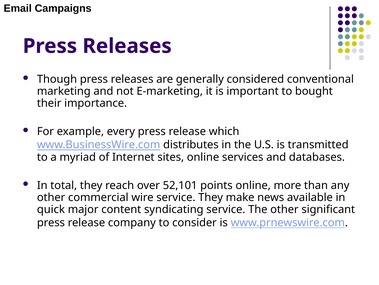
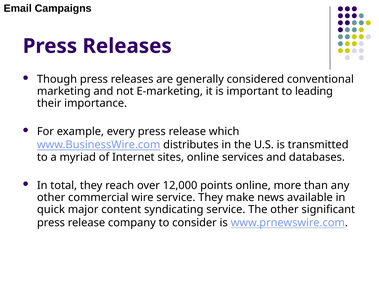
bought: bought -> leading
52,101: 52,101 -> 12,000
